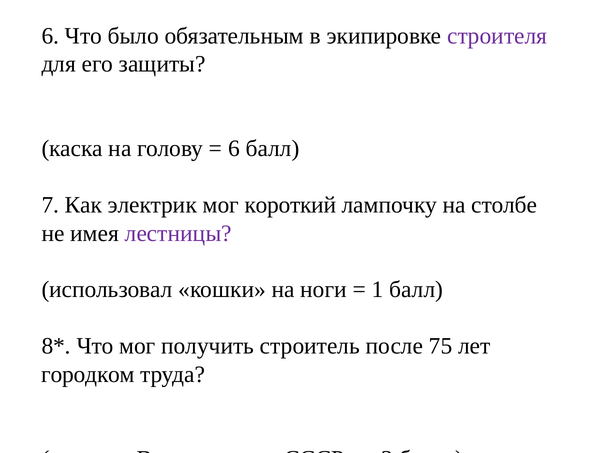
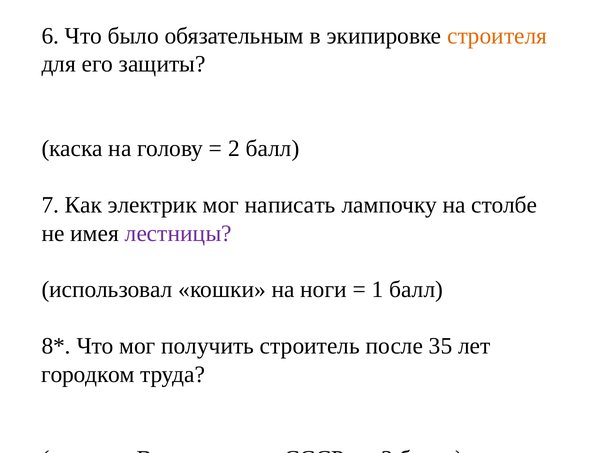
строителя colour: purple -> orange
6 at (234, 149): 6 -> 2
короткий: короткий -> написать
75: 75 -> 35
